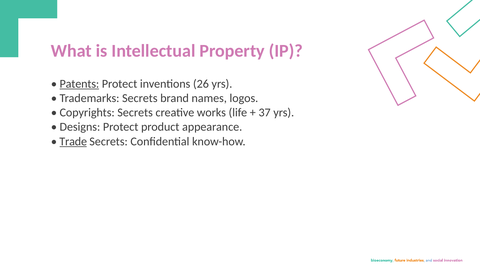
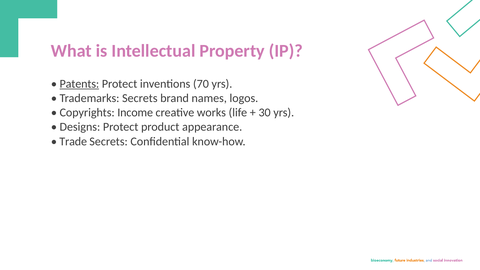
26: 26 -> 70
Copyrights Secrets: Secrets -> Income
37: 37 -> 30
Trade underline: present -> none
